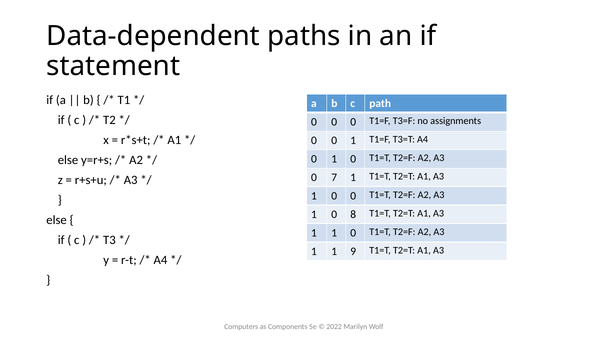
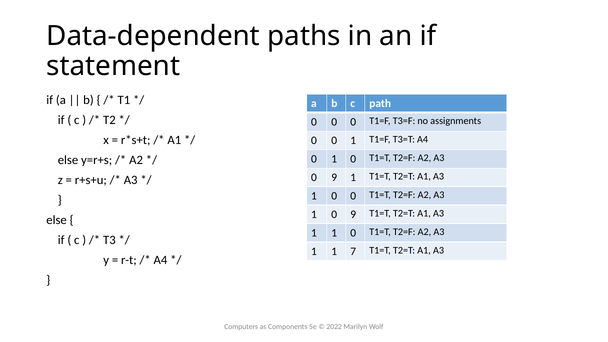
7 at (334, 177): 7 -> 9
1 0 8: 8 -> 9
9: 9 -> 7
